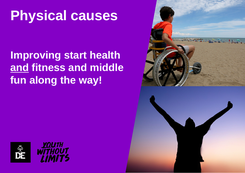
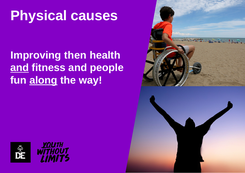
start: start -> then
middle: middle -> people
along underline: none -> present
